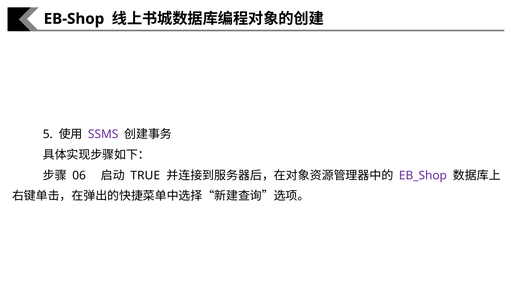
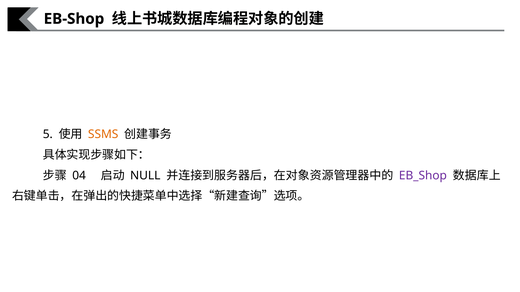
SSMS colour: purple -> orange
06: 06 -> 04
TRUE: TRUE -> NULL
